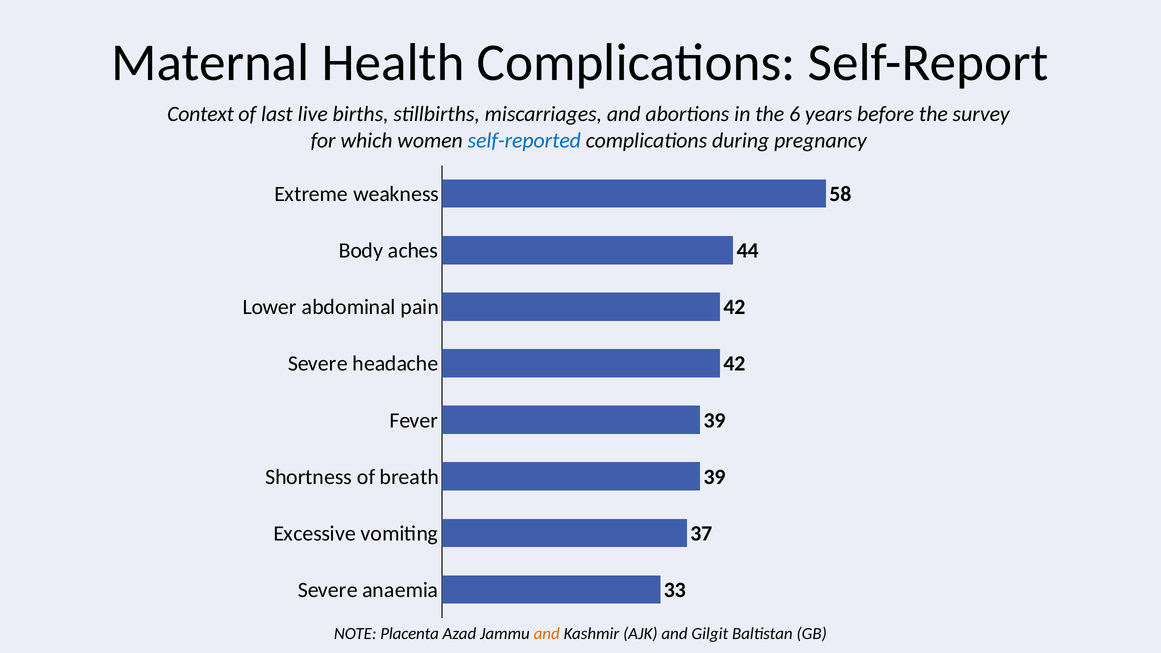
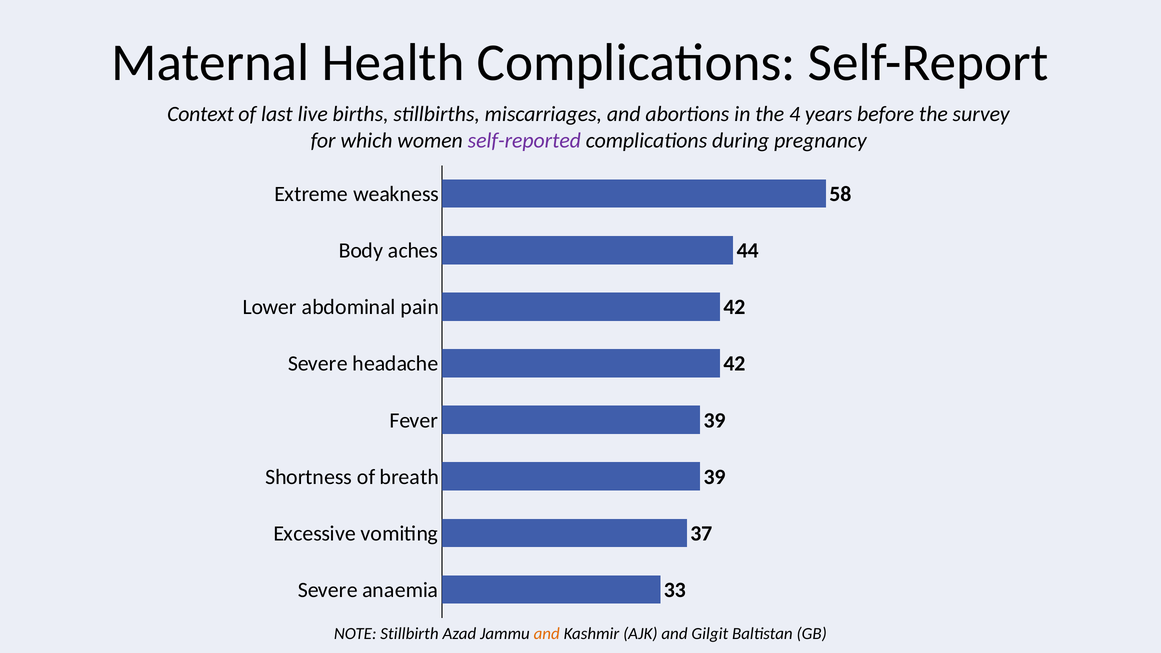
6: 6 -> 4
self-reported colour: blue -> purple
Placenta: Placenta -> Stillbirth
